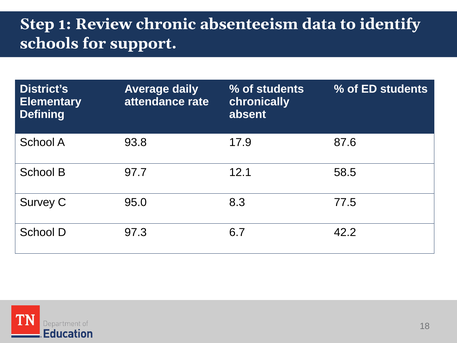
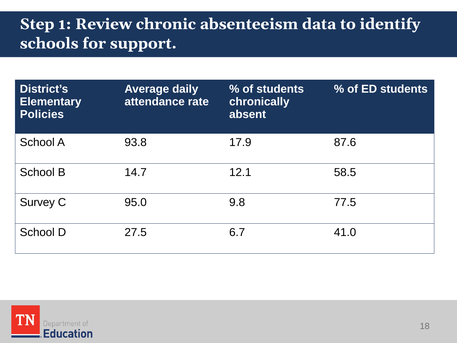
Defining: Defining -> Policies
97.7: 97.7 -> 14.7
8.3: 8.3 -> 9.8
97.3: 97.3 -> 27.5
42.2: 42.2 -> 41.0
